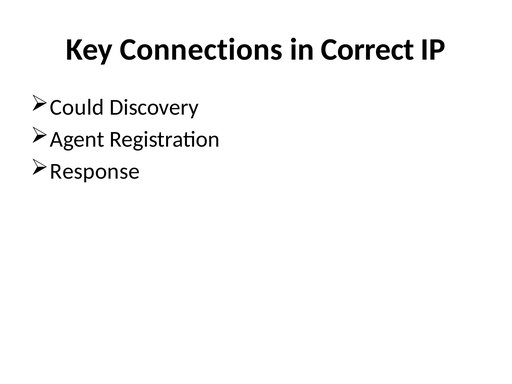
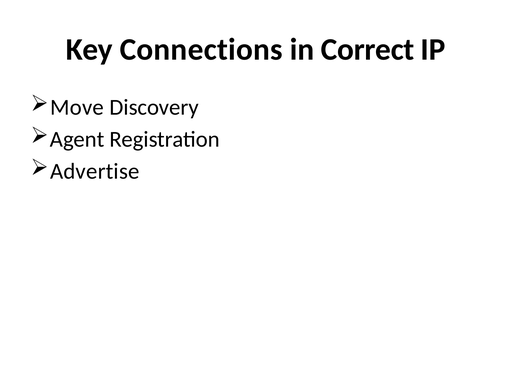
Could: Could -> Move
Response: Response -> Advertise
